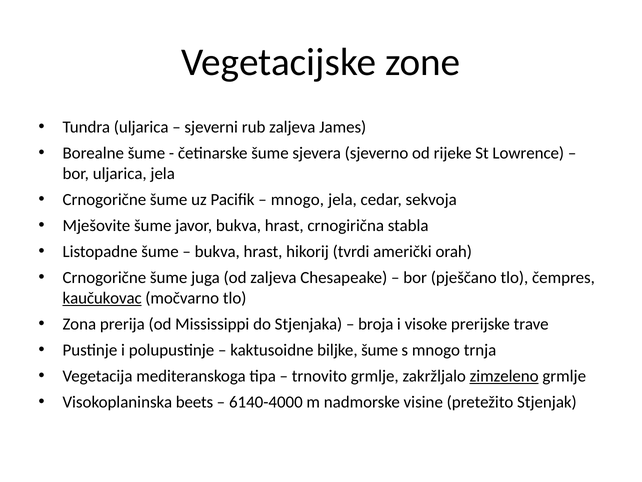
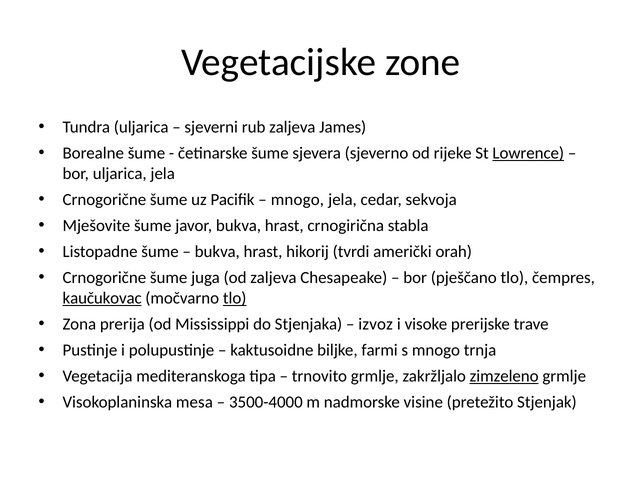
Lowrence underline: none -> present
tlo at (235, 298) underline: none -> present
broja: broja -> izvoz
biljke šume: šume -> farmi
beets: beets -> mesa
6140-4000: 6140-4000 -> 3500-4000
